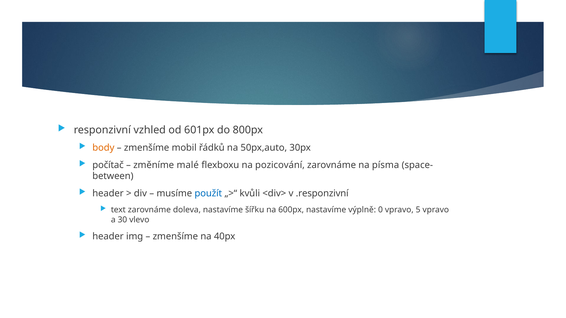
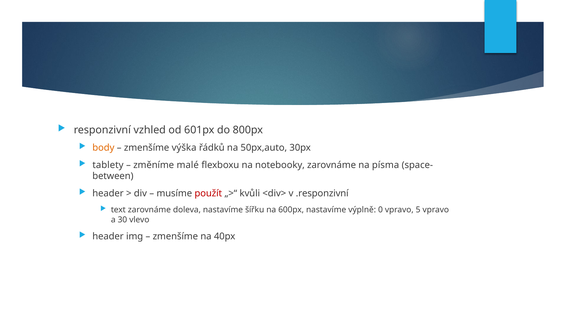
mobil: mobil -> výška
počítač: počítač -> tablety
pozicování: pozicování -> notebooky
použít colour: blue -> red
